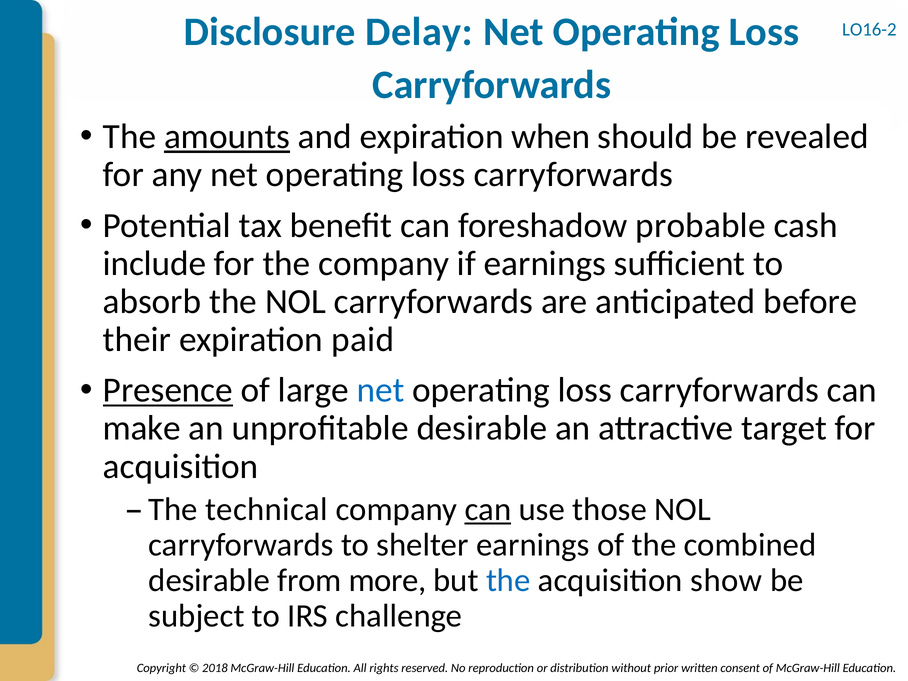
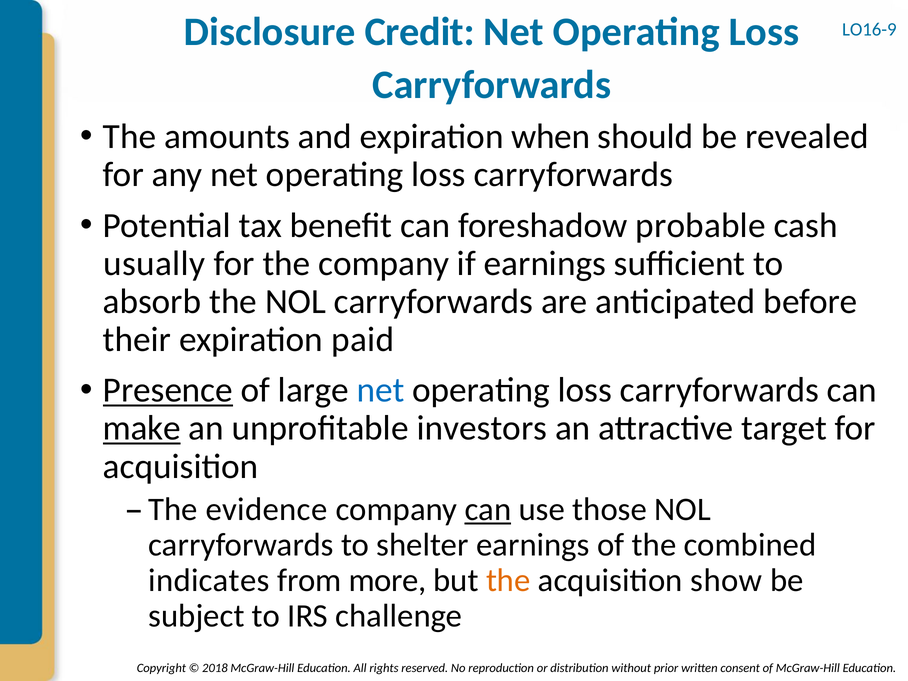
Delay: Delay -> Credit
LO16-2: LO16-2 -> LO16-9
amounts underline: present -> none
include: include -> usually
make underline: none -> present
unprofitable desirable: desirable -> investors
technical: technical -> evidence
desirable at (209, 581): desirable -> indicates
the at (508, 581) colour: blue -> orange
